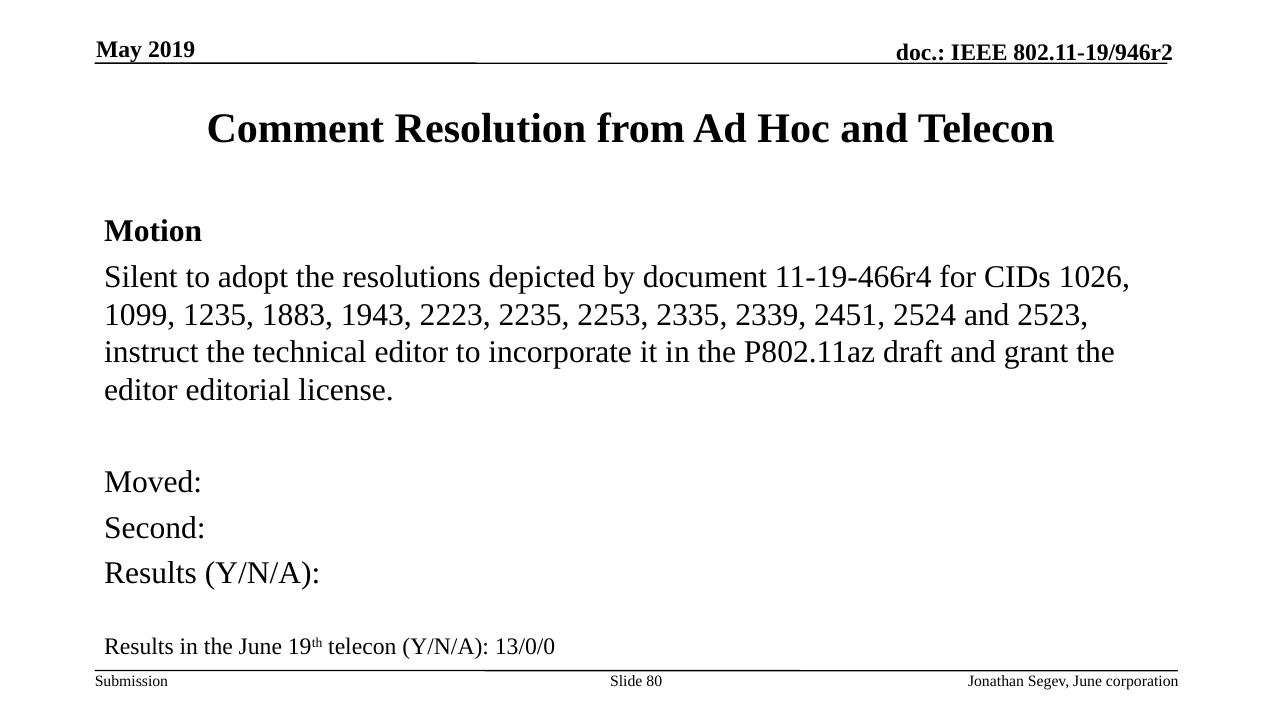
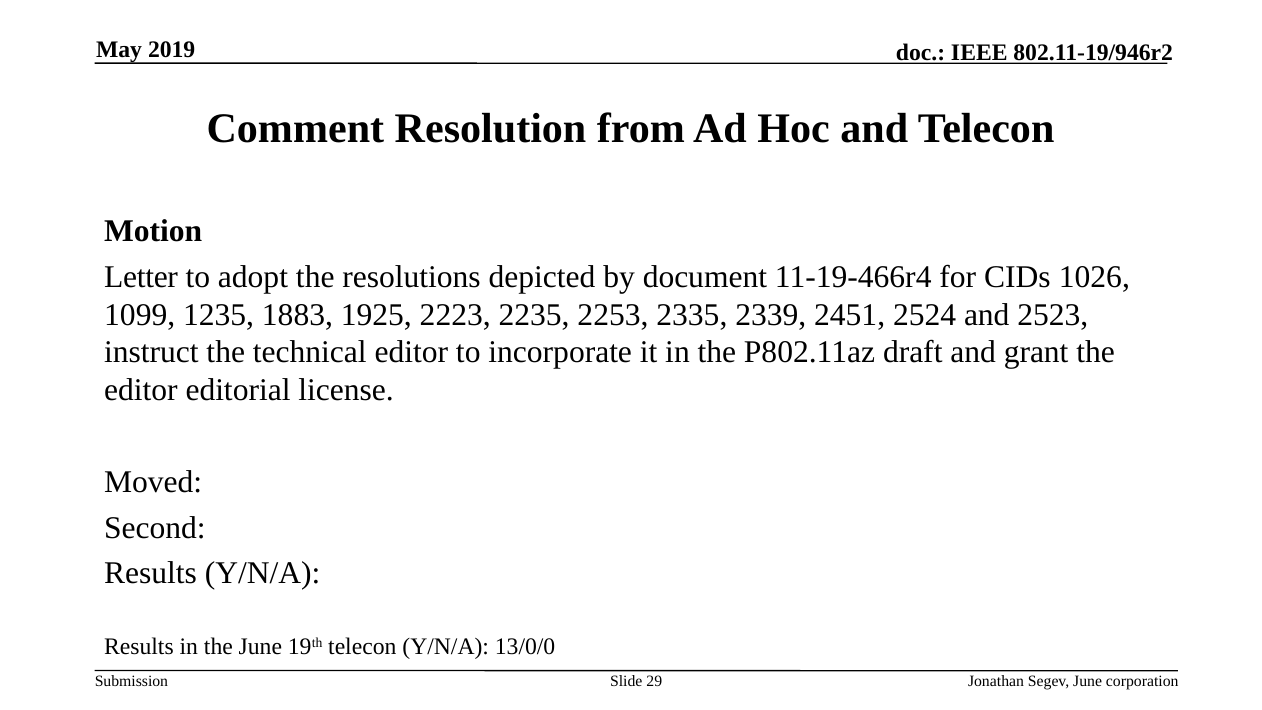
Silent: Silent -> Letter
1943: 1943 -> 1925
80: 80 -> 29
